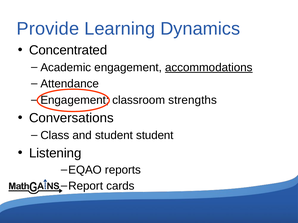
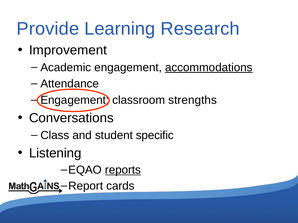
Dynamics: Dynamics -> Research
Concentrated: Concentrated -> Improvement
student student: student -> specific
reports underline: none -> present
